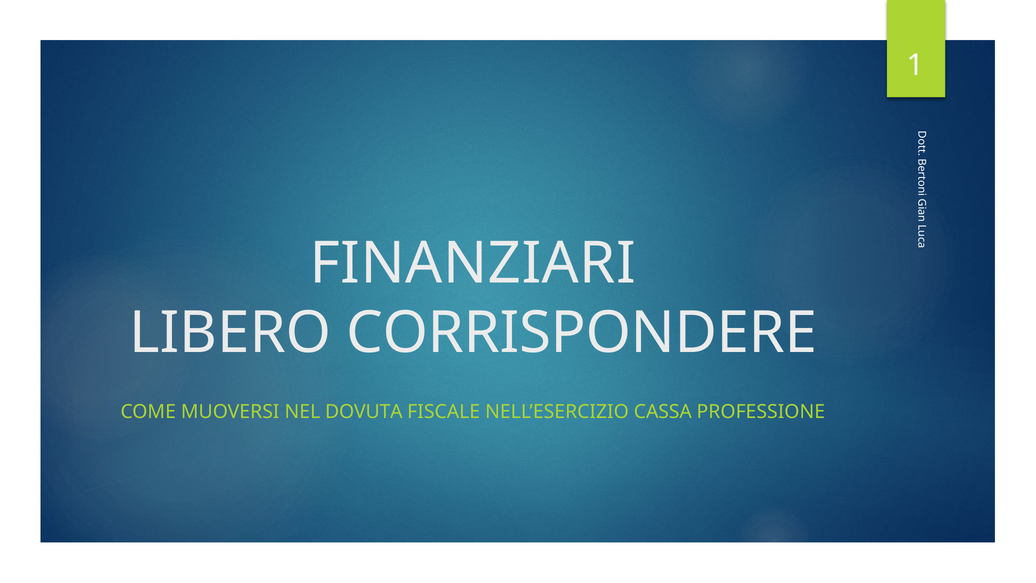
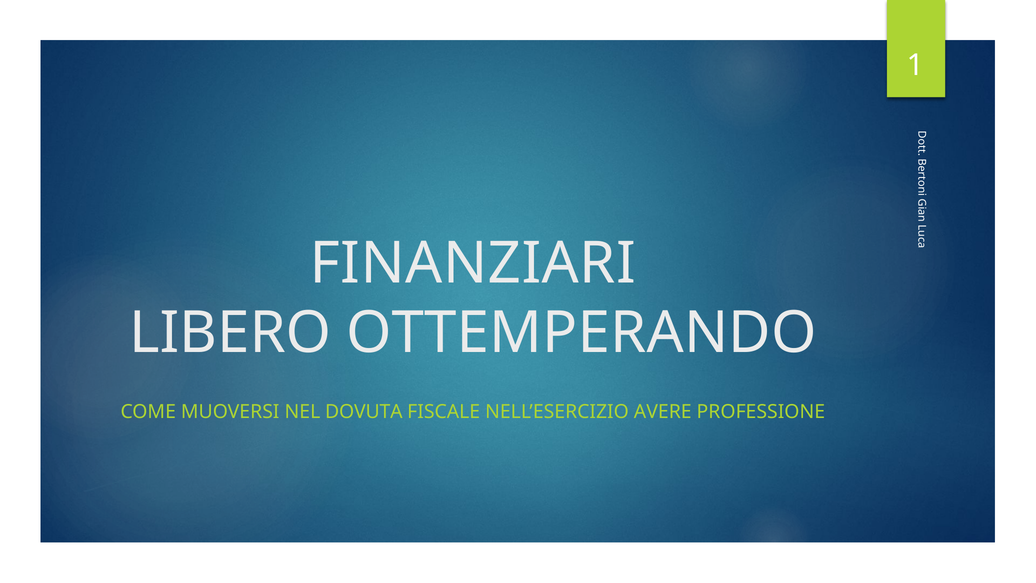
CORRISPONDERE: CORRISPONDERE -> OTTEMPERANDO
CASSA: CASSA -> AVERE
